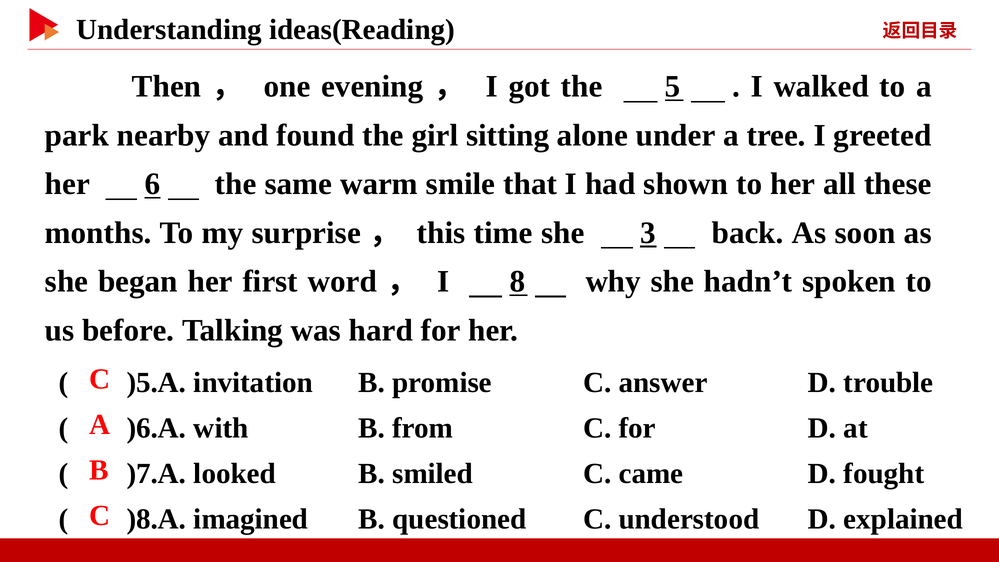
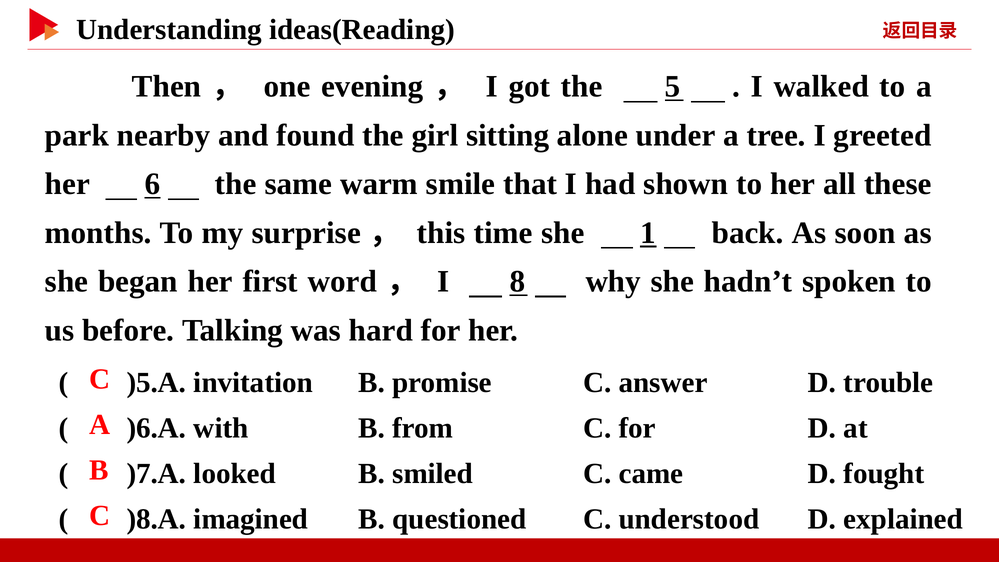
3: 3 -> 1
